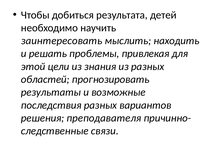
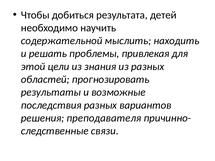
заинтересовать: заинтересовать -> содержательной
